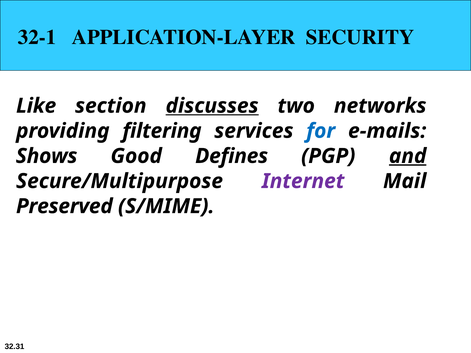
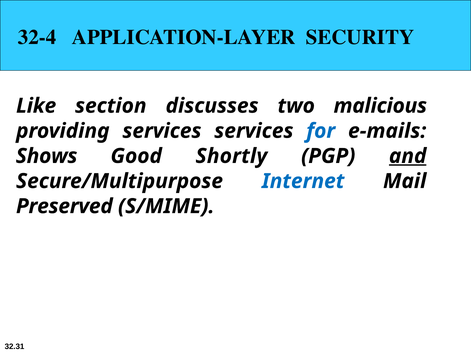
32-1: 32-1 -> 32-4
discusses underline: present -> none
networks: networks -> malicious
providing filtering: filtering -> services
Defines: Defines -> Shortly
Internet colour: purple -> blue
